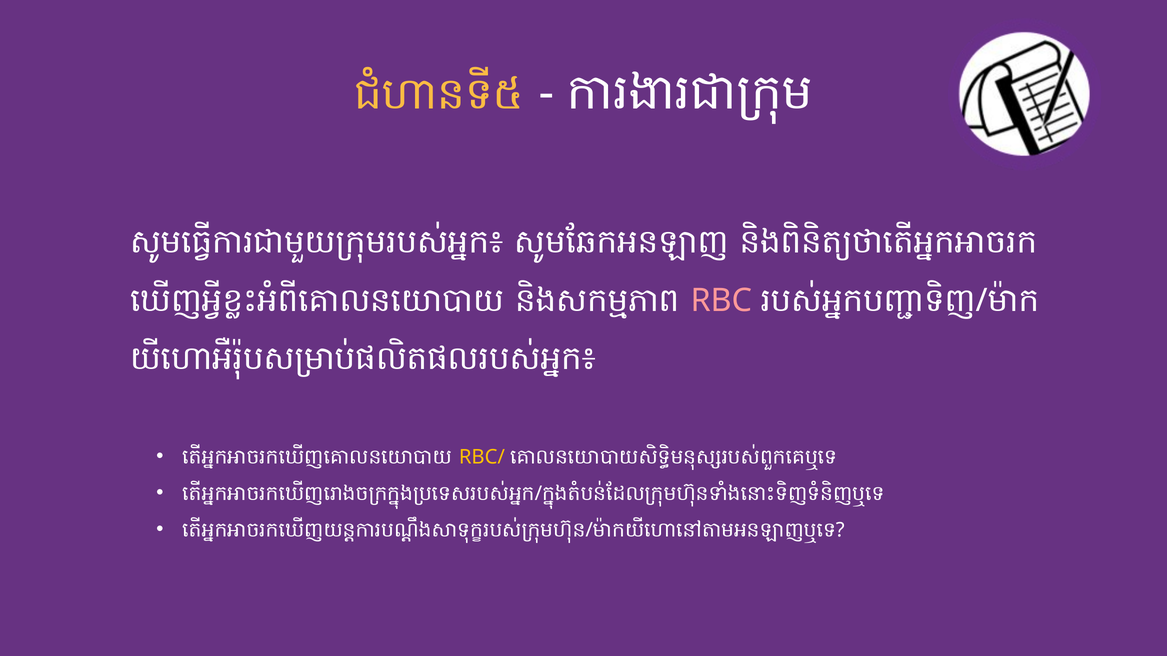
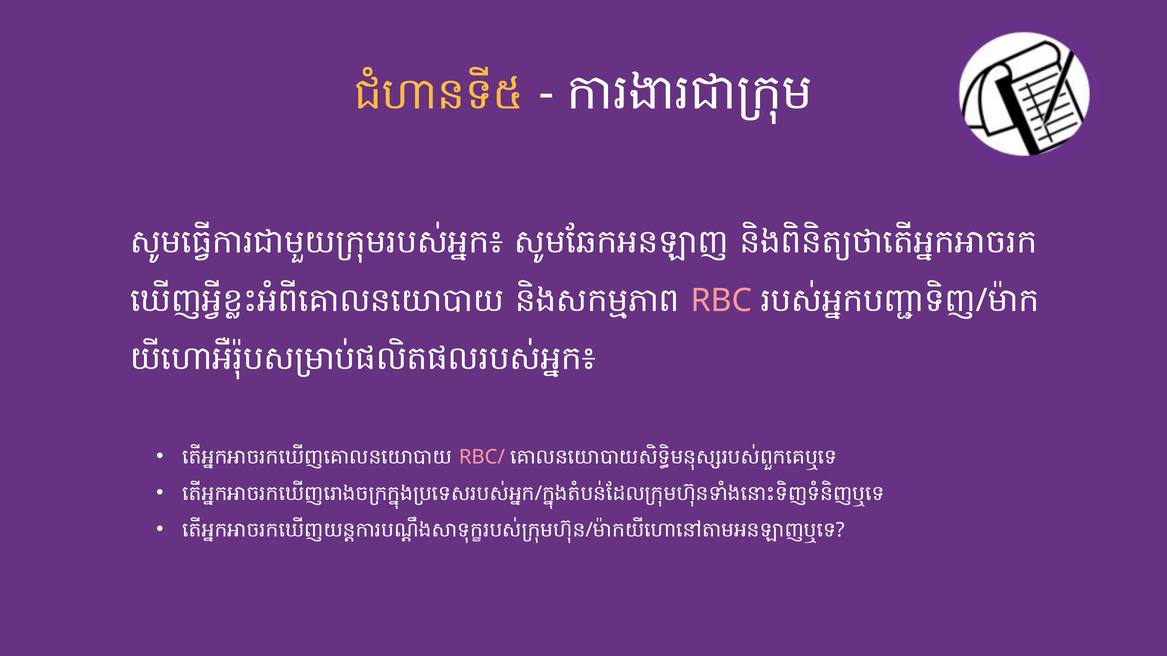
RBC/ colour: yellow -> pink
